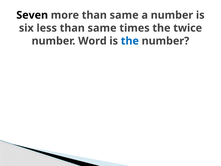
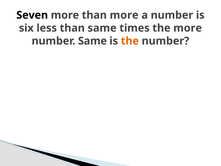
more than same: same -> more
the twice: twice -> more
number Word: Word -> Same
the at (130, 41) colour: blue -> orange
